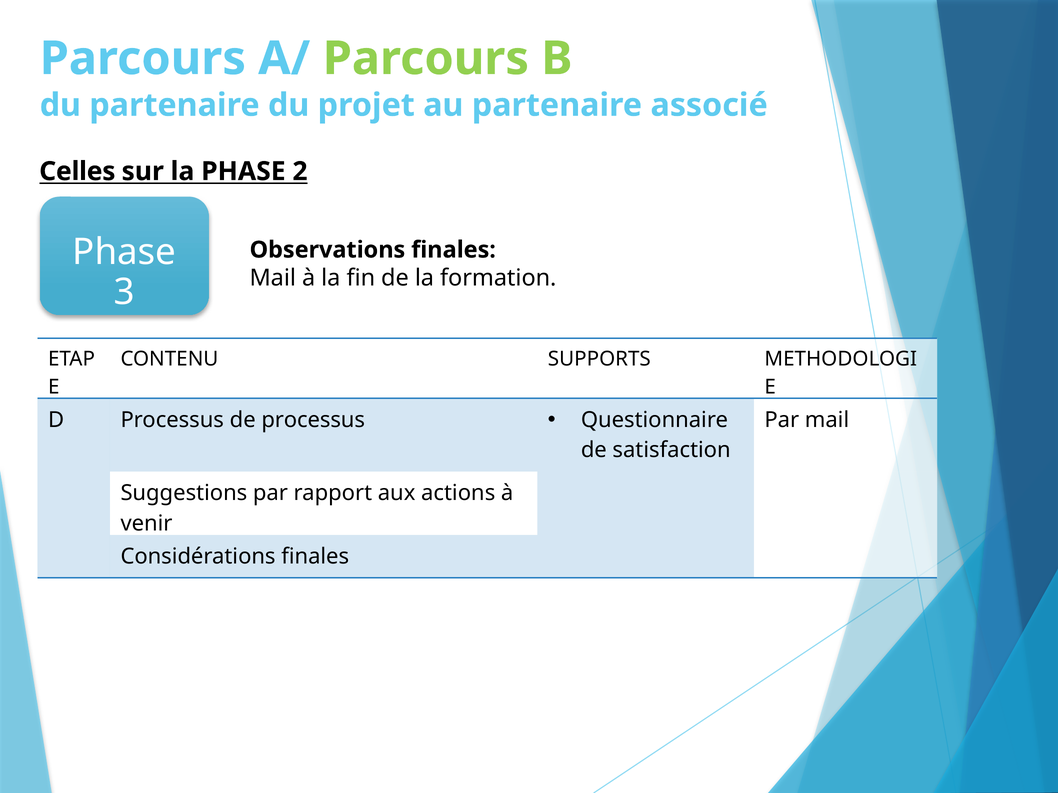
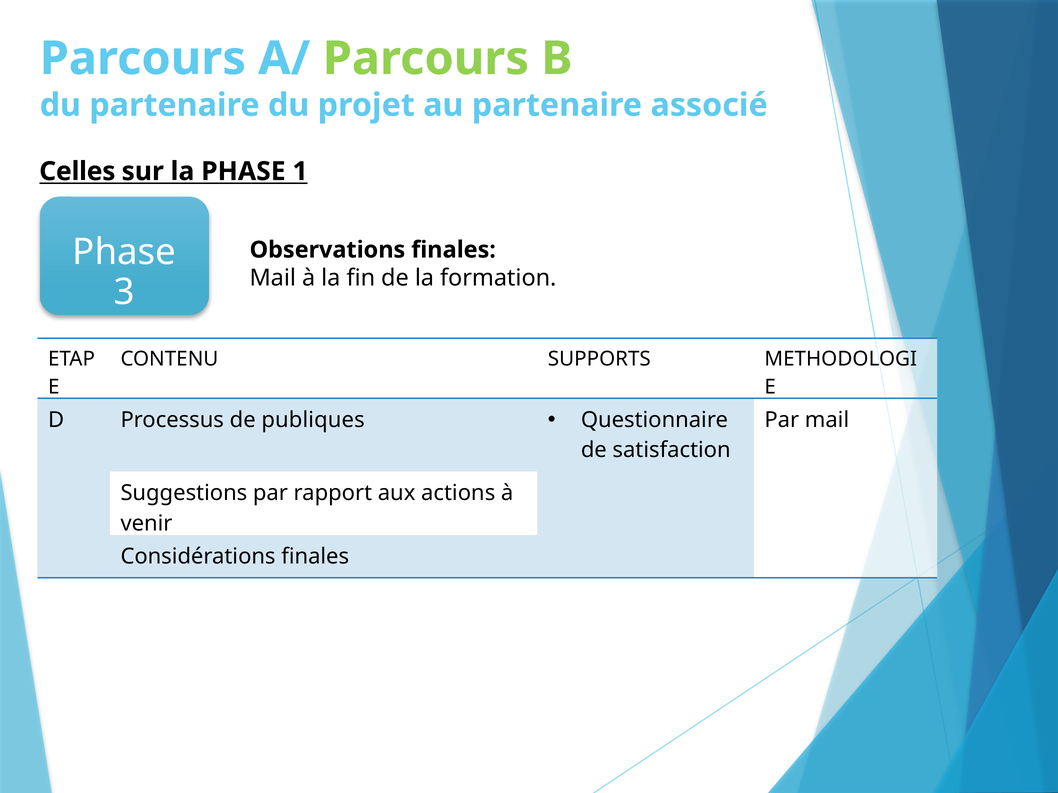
2: 2 -> 1
de processus: processus -> publiques
